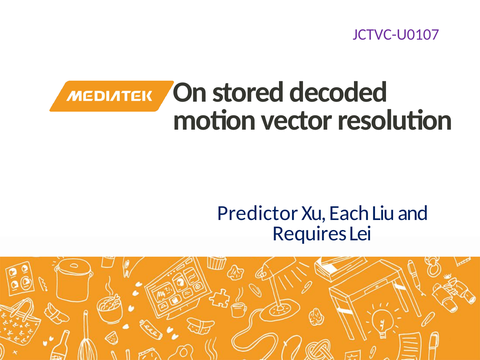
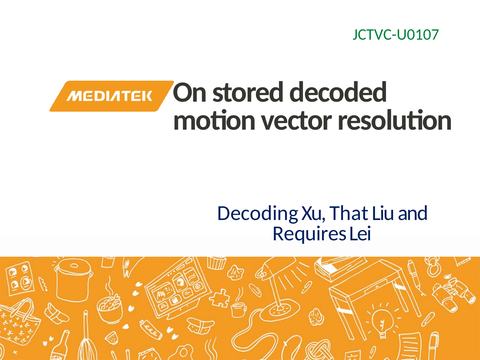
JCTVC-U0107 colour: purple -> green
Predictor: Predictor -> Decoding
Each: Each -> That
